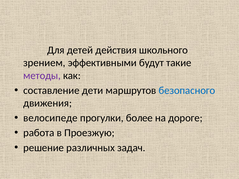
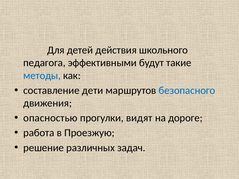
зрением: зрением -> педагога
методы colour: purple -> blue
велосипеде: велосипеде -> опасностью
более: более -> видят
